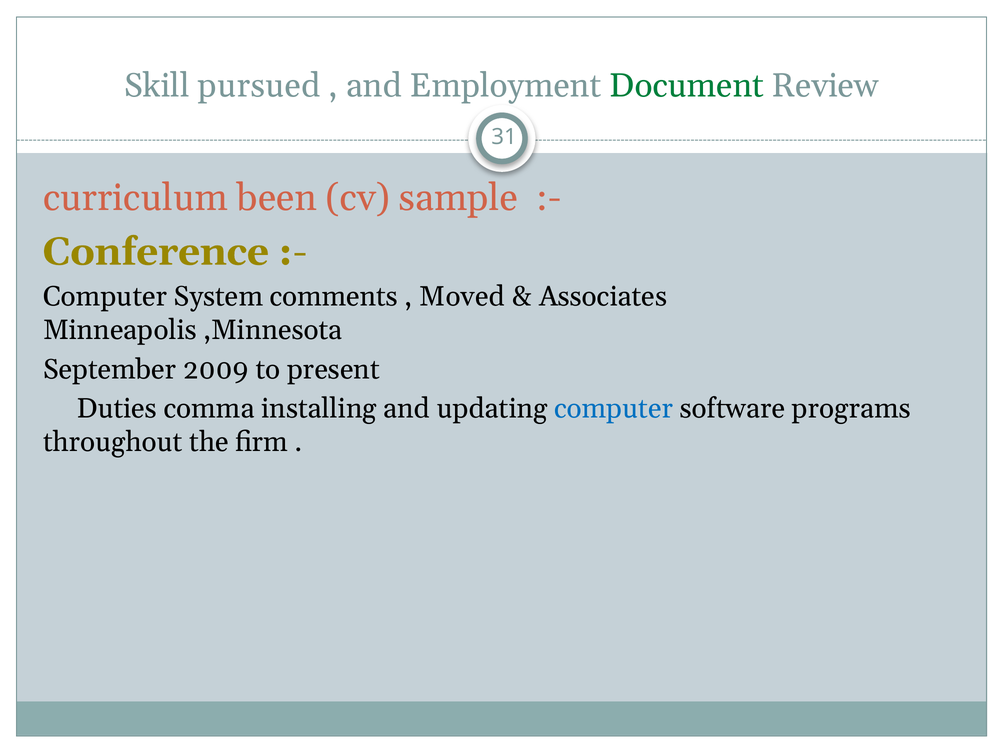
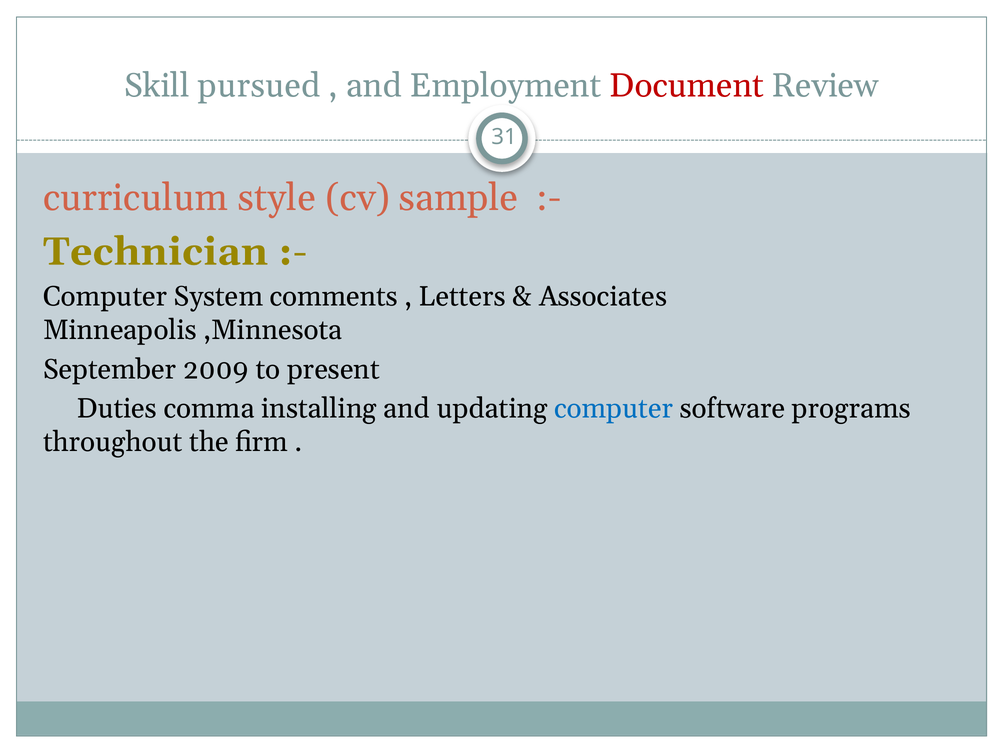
Document colour: green -> red
been: been -> style
Conference: Conference -> Technician
Moved: Moved -> Letters
